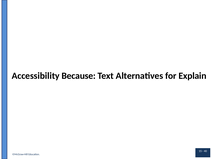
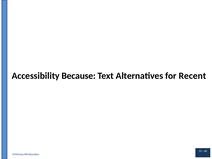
Explain: Explain -> Recent
